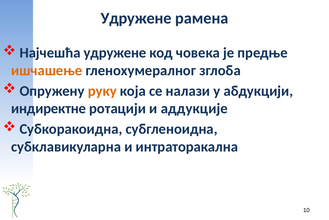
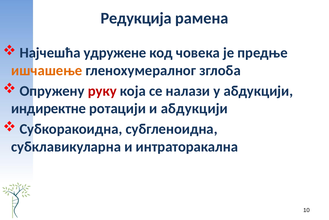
Удружене at (136, 18): Удружене -> Редукција
руку colour: orange -> red
и аддукције: аддукције -> абдукцији
